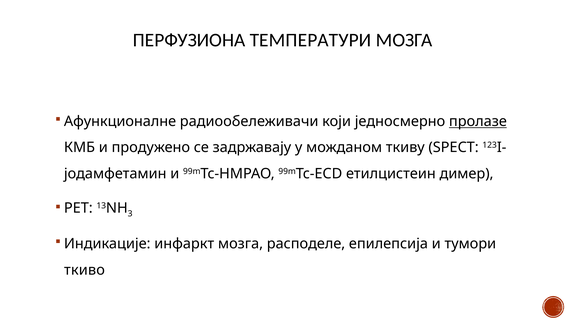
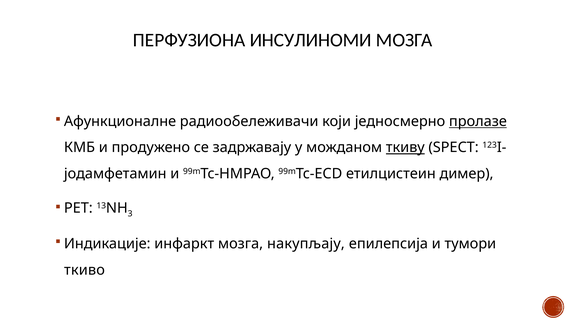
ТЕМПЕРАТУРИ: ТЕМПЕРАТУРИ -> ИНСУЛИНОМИ
ткиву underline: none -> present
расподеле: расподеле -> накупљају
